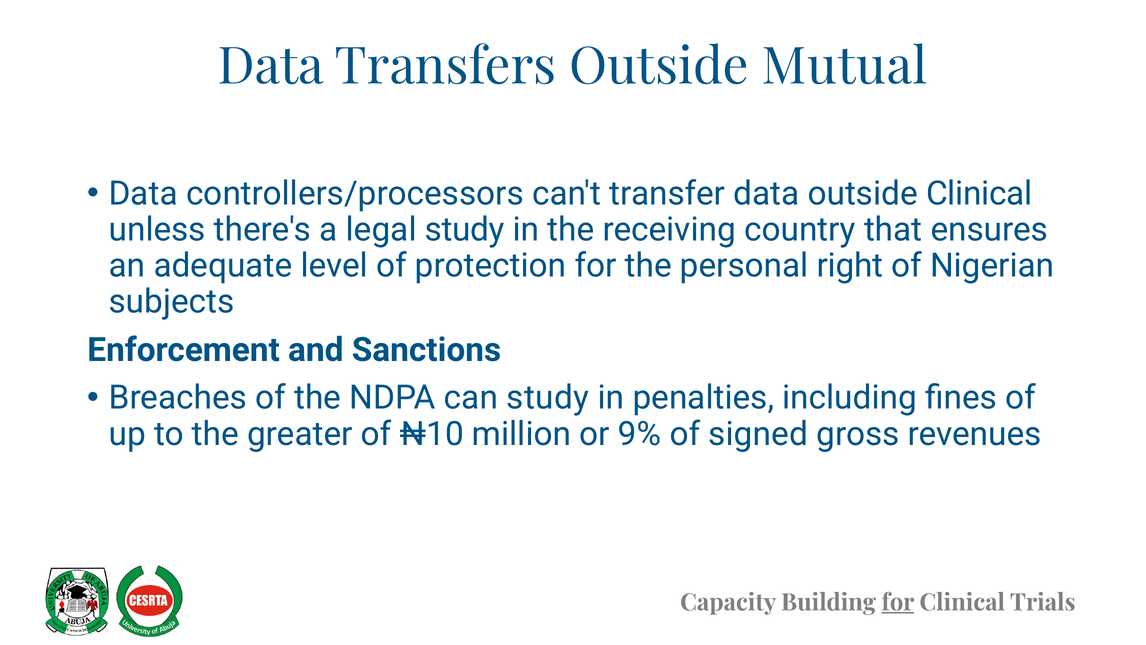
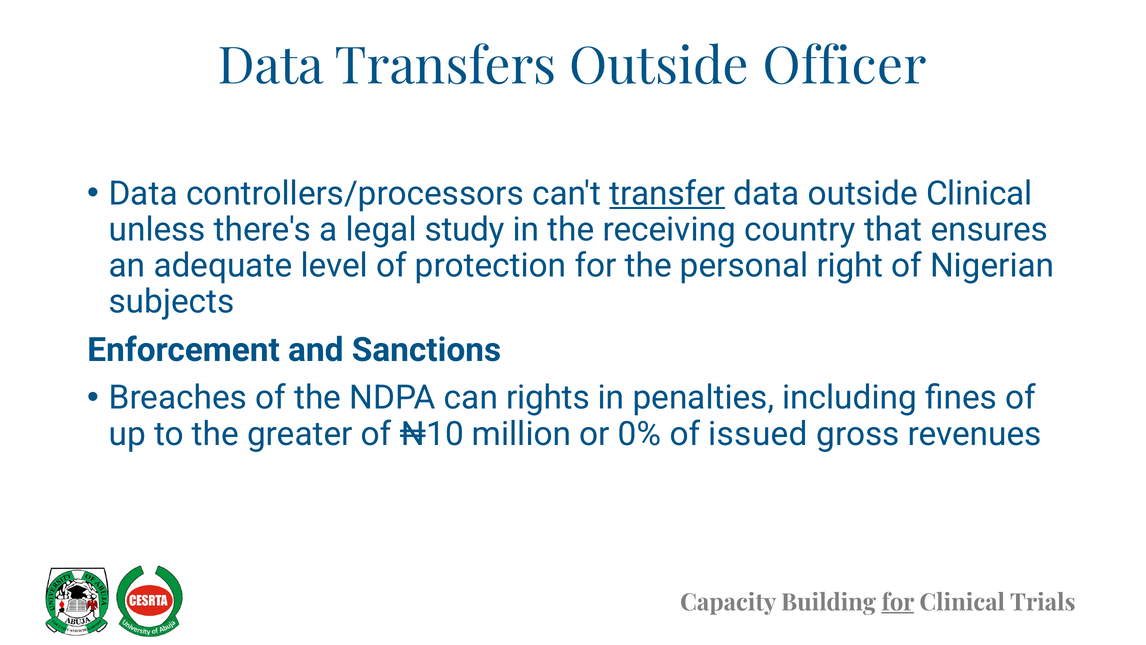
Mutual: Mutual -> Officer
transfer underline: none -> present
can study: study -> rights
9%: 9% -> 0%
signed: signed -> issued
